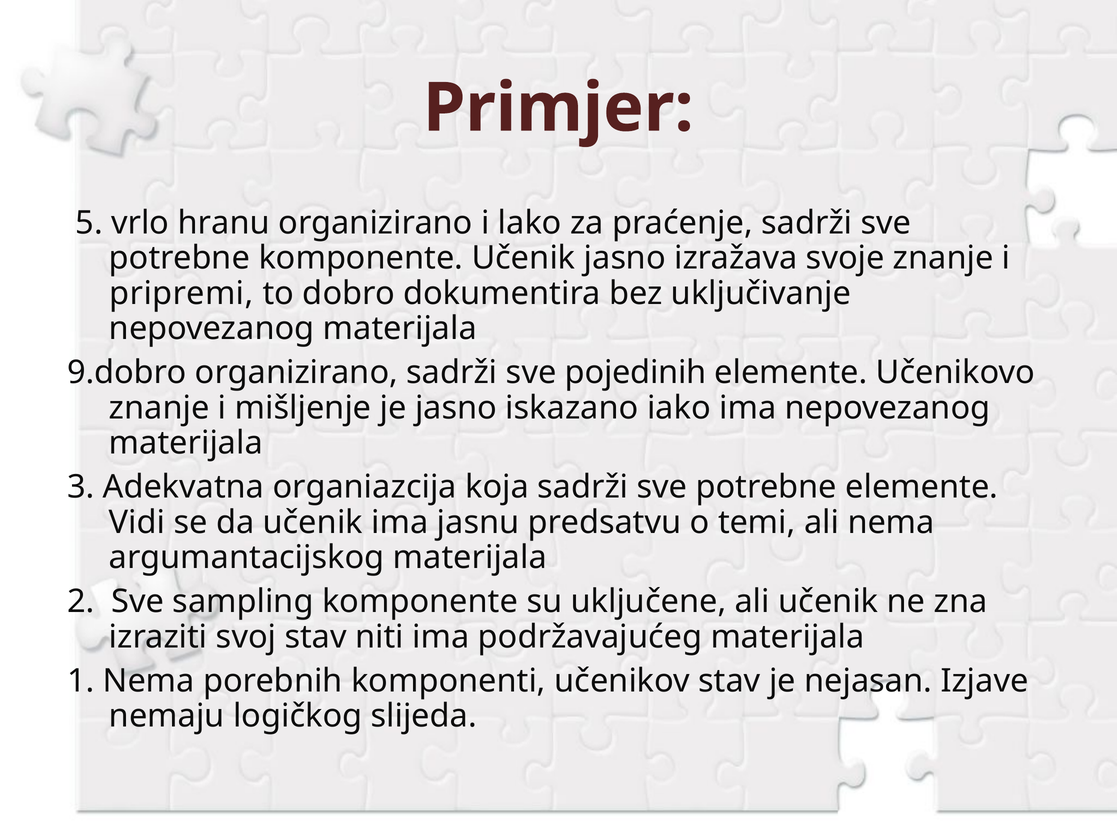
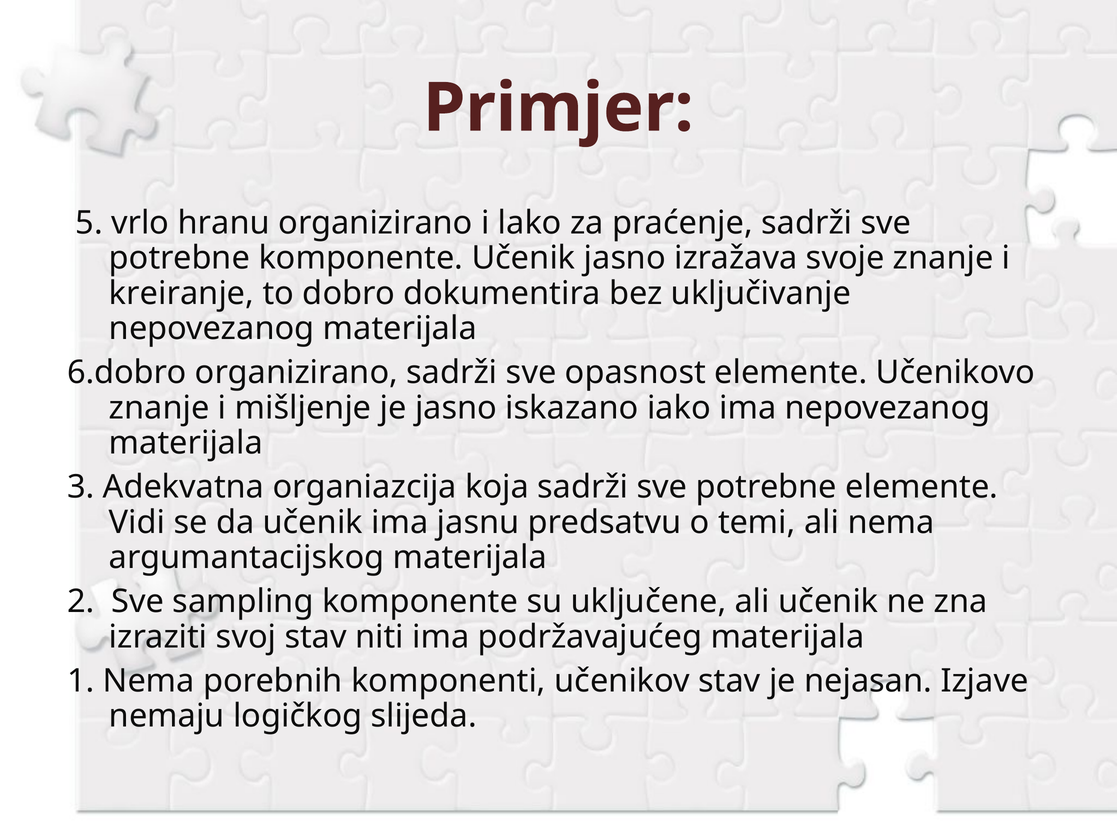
pripremi: pripremi -> kreiranje
9.dobro: 9.dobro -> 6.dobro
pojedinih: pojedinih -> opasnost
